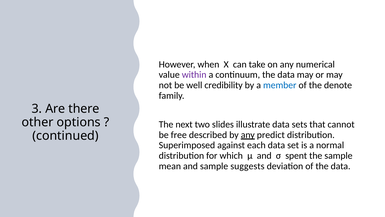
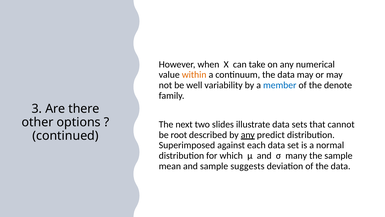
within colour: purple -> orange
credibility: credibility -> variability
free: free -> root
spent: spent -> many
